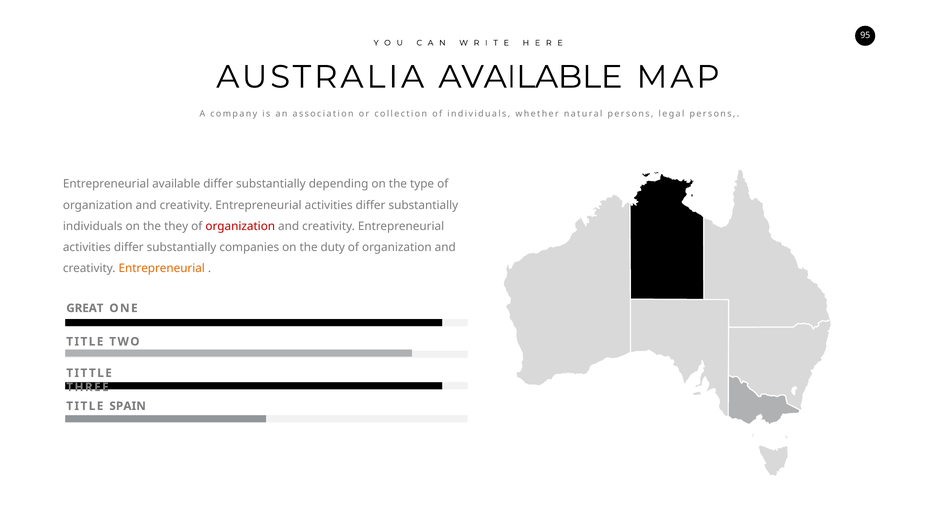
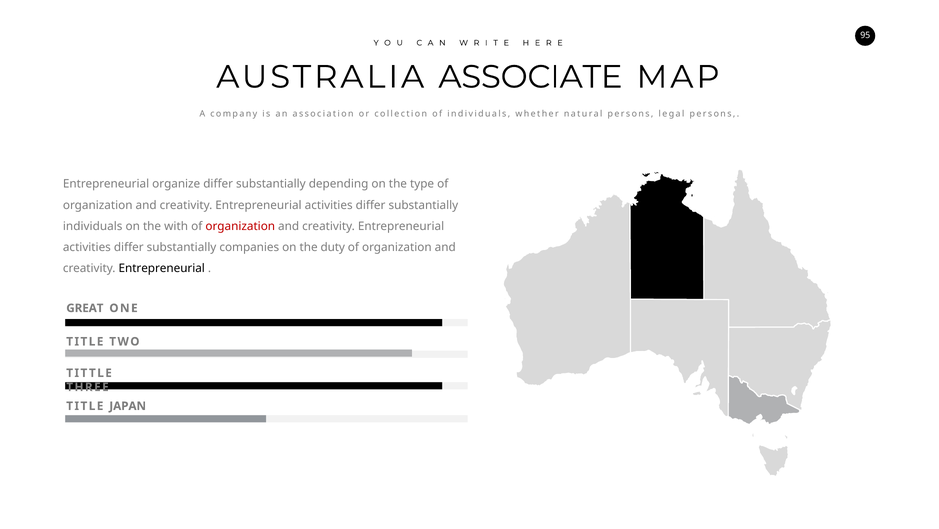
AUSTRALIA AVAILABLE: AVAILABLE -> ASSOCIATE
Entrepreneurial available: available -> organize
they: they -> with
Entrepreneurial at (162, 268) colour: orange -> black
SPAIN: SPAIN -> JAPAN
